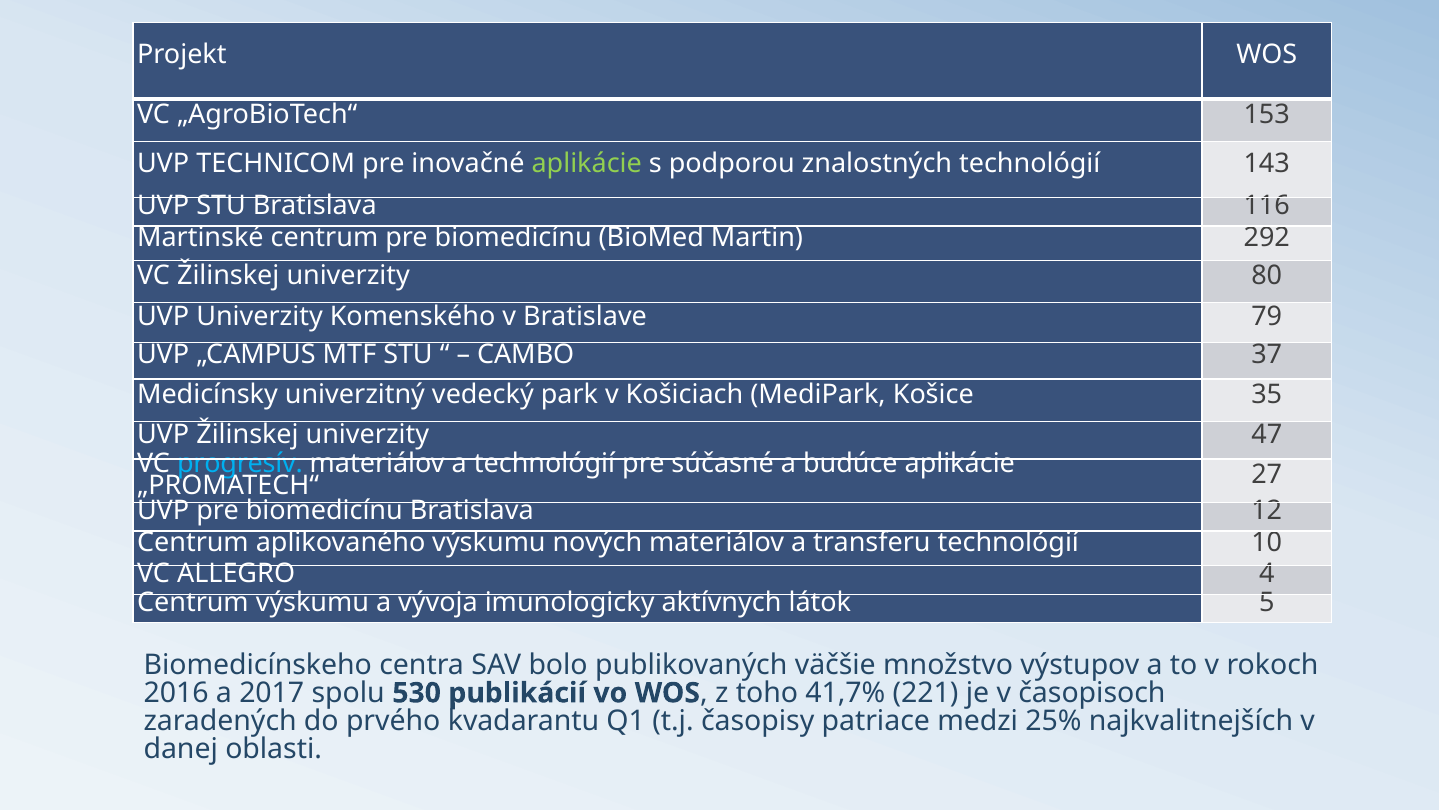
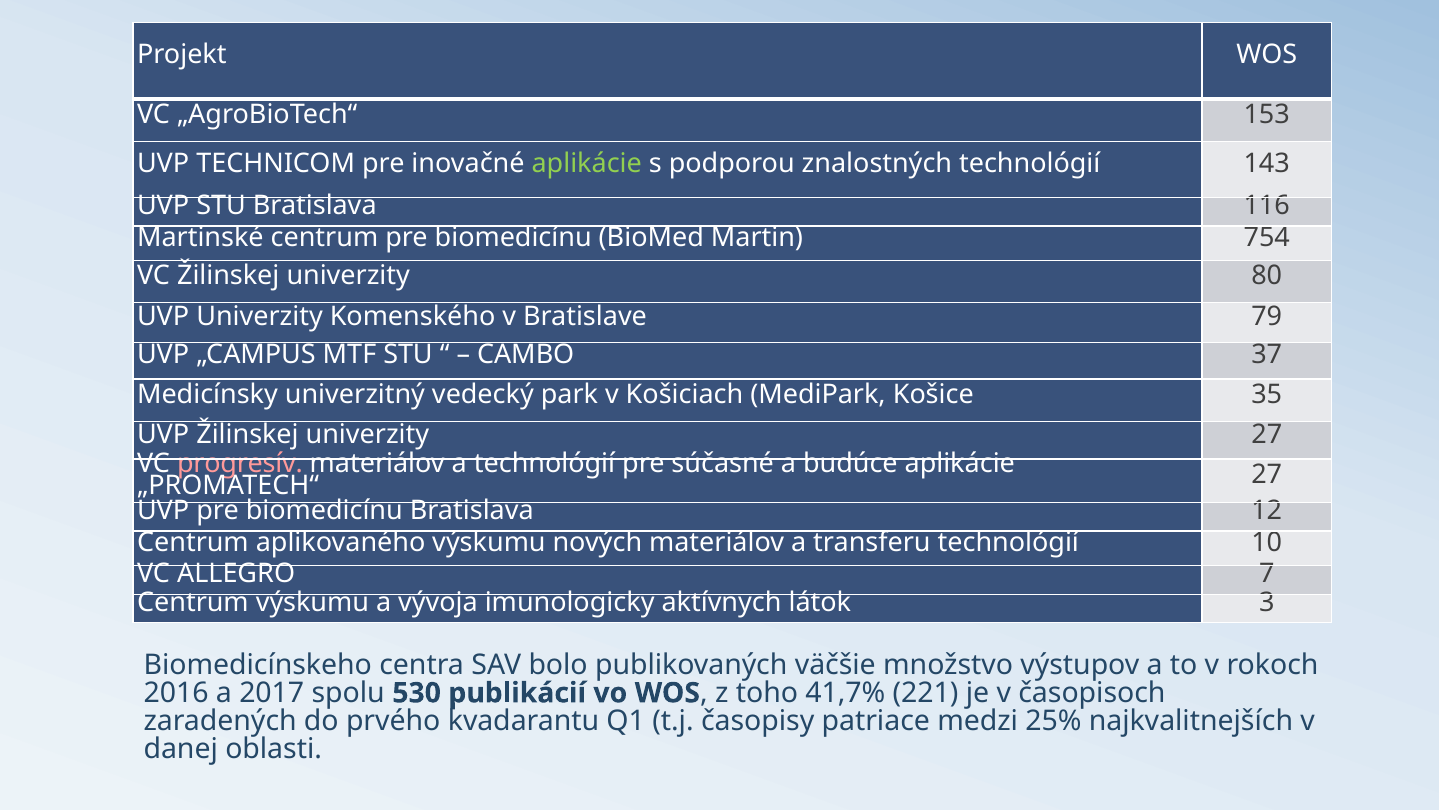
292: 292 -> 754
univerzity 47: 47 -> 27
progresív colour: light blue -> pink
4: 4 -> 7
5: 5 -> 3
